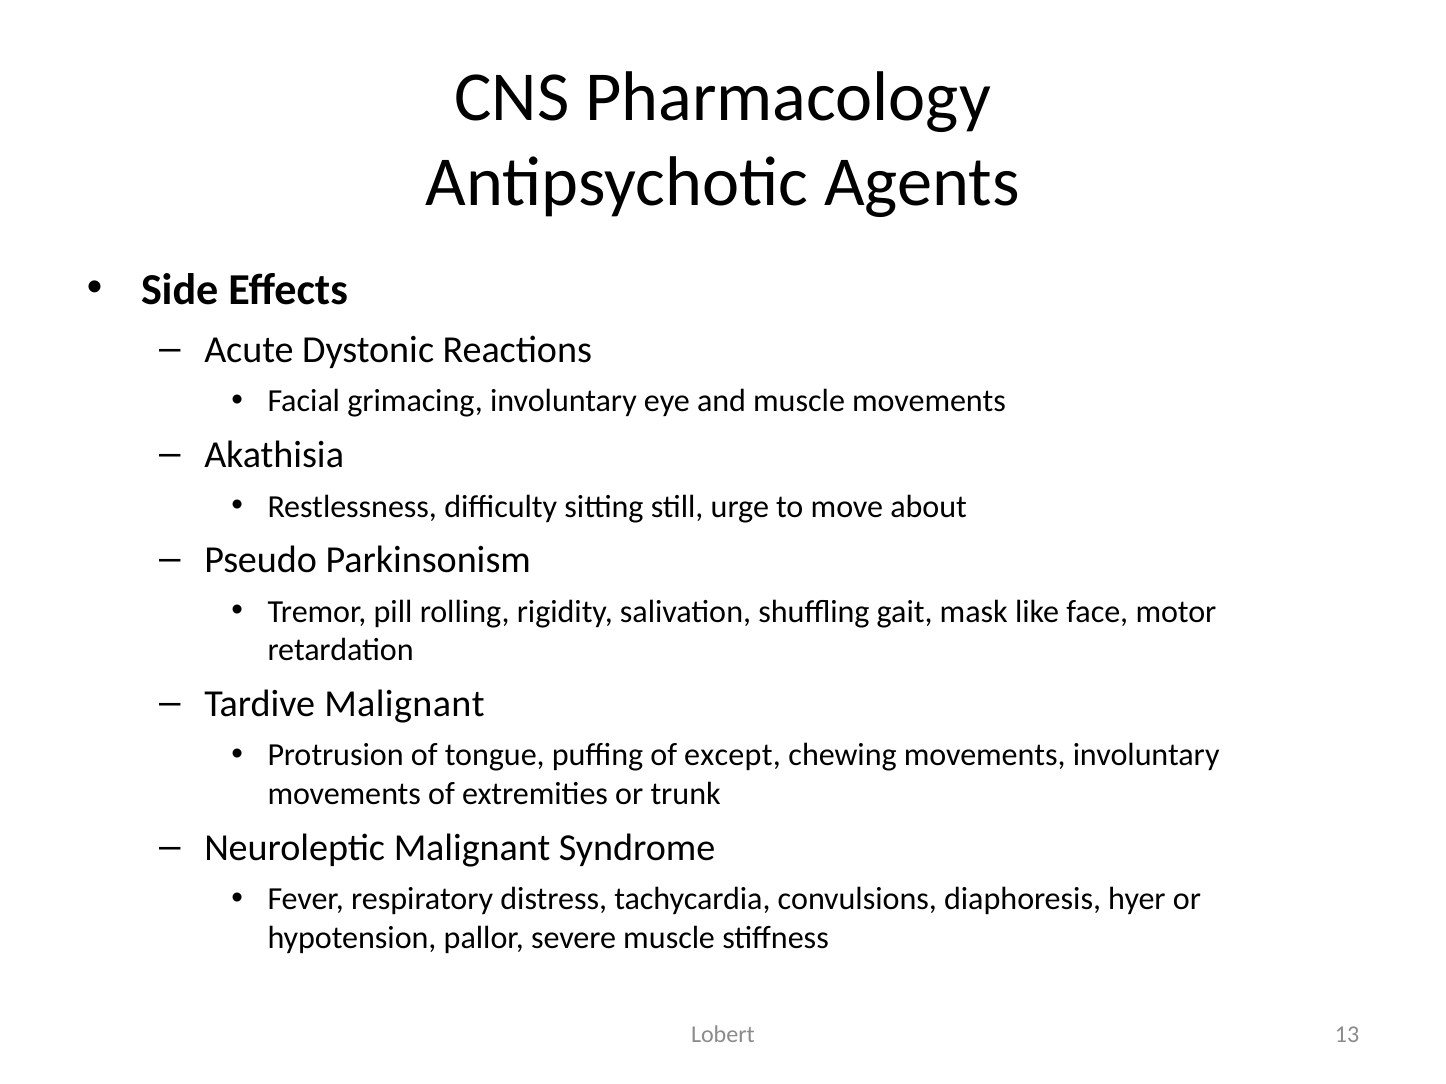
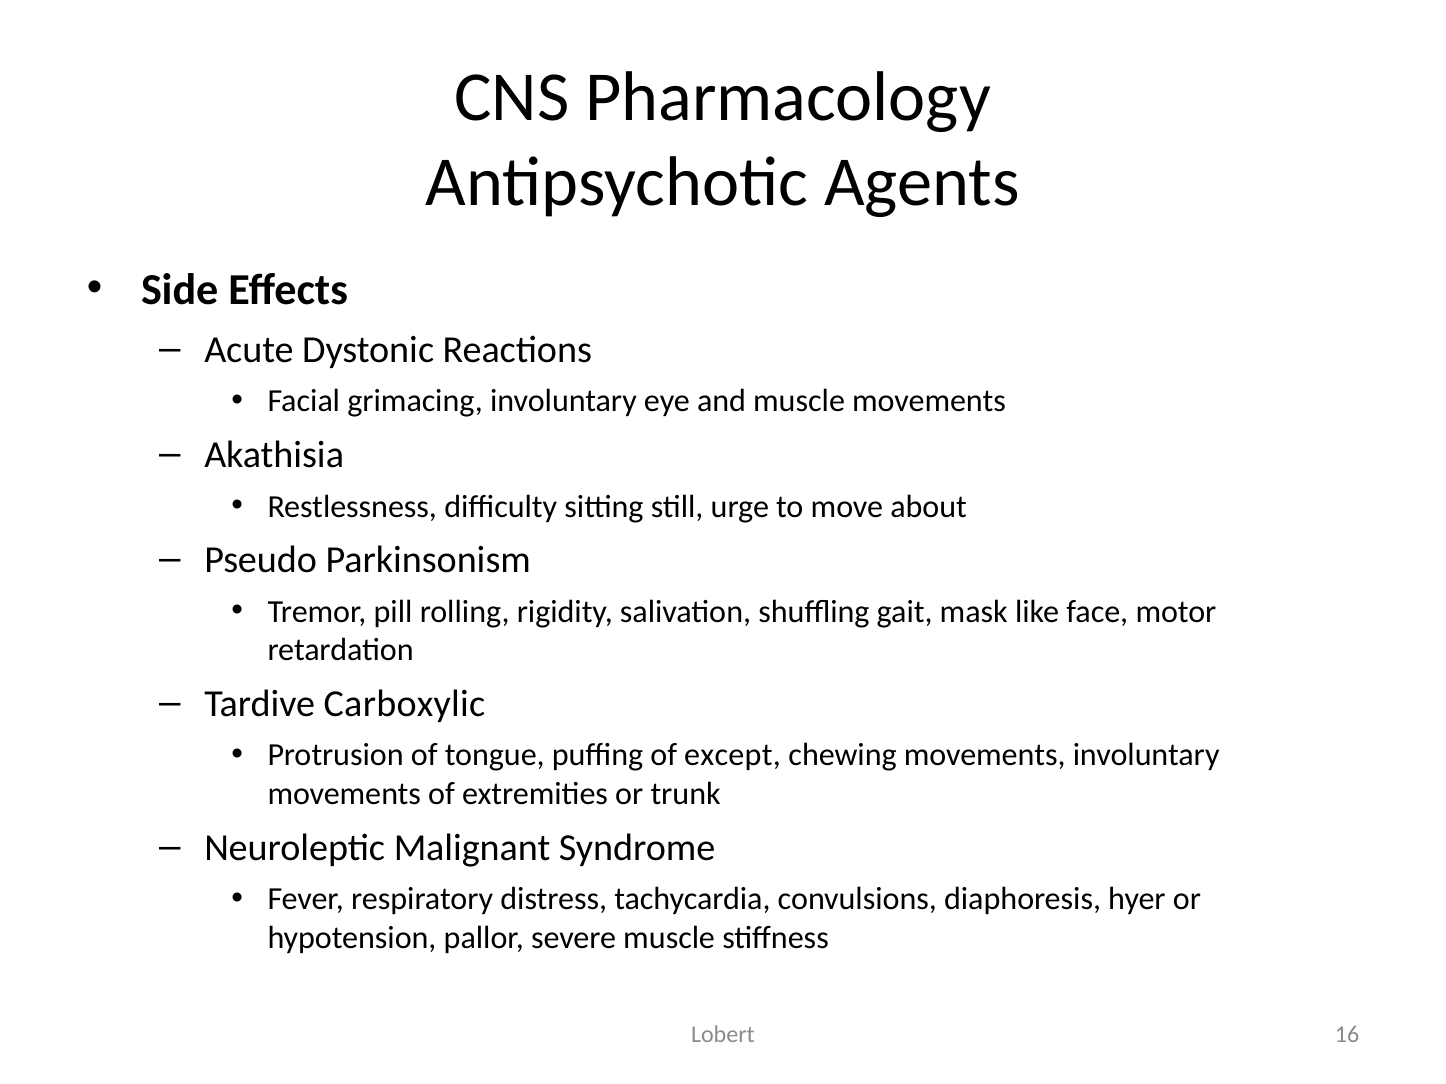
Tardive Malignant: Malignant -> Carboxylic
13: 13 -> 16
